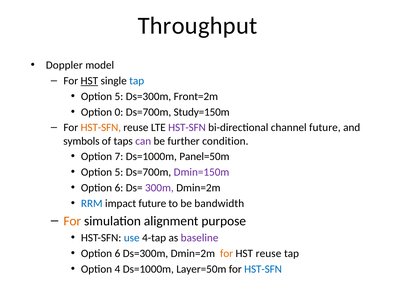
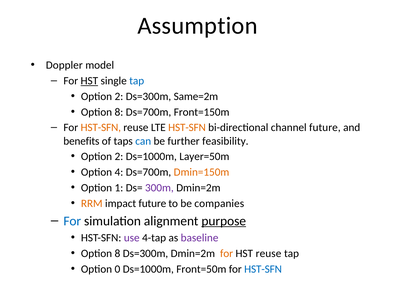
Throughput: Throughput -> Assumption
5 at (119, 96): 5 -> 2
Front=2m: Front=2m -> Same=2m
0 at (119, 112): 0 -> 8
Study=150m: Study=150m -> Front=150m
HST-SFN at (187, 127) colour: purple -> orange
symbols: symbols -> benefits
can colour: purple -> blue
condition: condition -> feasibility
7 at (119, 156): 7 -> 2
Panel=50m: Panel=50m -> Layer=50m
5 at (119, 172): 5 -> 4
Dmin=150m colour: purple -> orange
6 at (119, 188): 6 -> 1
RRM colour: blue -> orange
bandwidth: bandwidth -> companies
For at (72, 221) colour: orange -> blue
purpose underline: none -> present
use colour: blue -> purple
6 at (117, 253): 6 -> 8
4: 4 -> 0
Layer=50m: Layer=50m -> Front=50m
